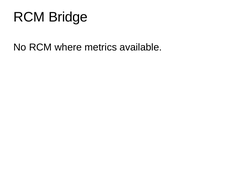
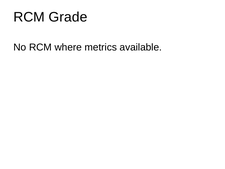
Bridge: Bridge -> Grade
